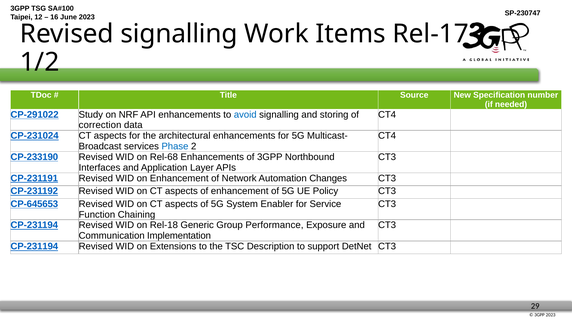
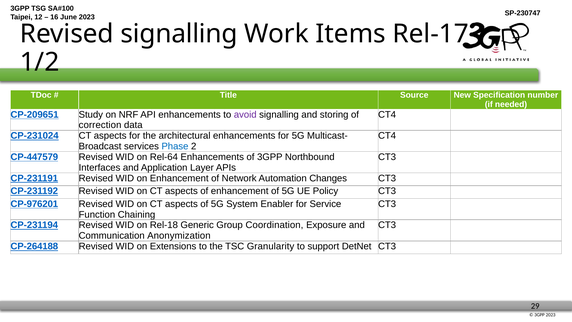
CP-291022: CP-291022 -> CP-209651
avoid colour: blue -> purple
CP-233190: CP-233190 -> CP-447579
Rel-68: Rel-68 -> Rel-64
CP-645653: CP-645653 -> CP-976201
Performance: Performance -> Coordination
Implementation: Implementation -> Anonymization
CP-231194 at (34, 246): CP-231194 -> CP-264188
Description: Description -> Granularity
